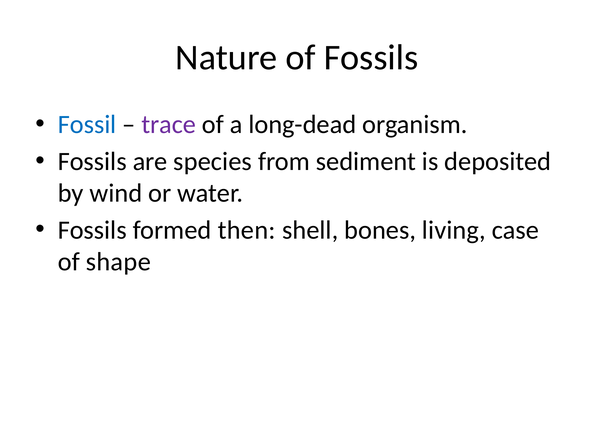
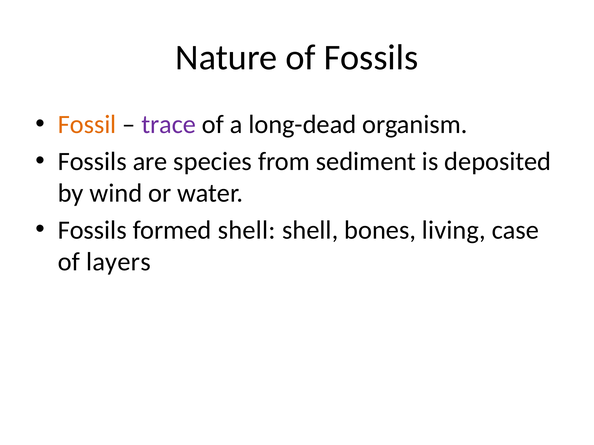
Fossil colour: blue -> orange
formed then: then -> shell
shape: shape -> layers
